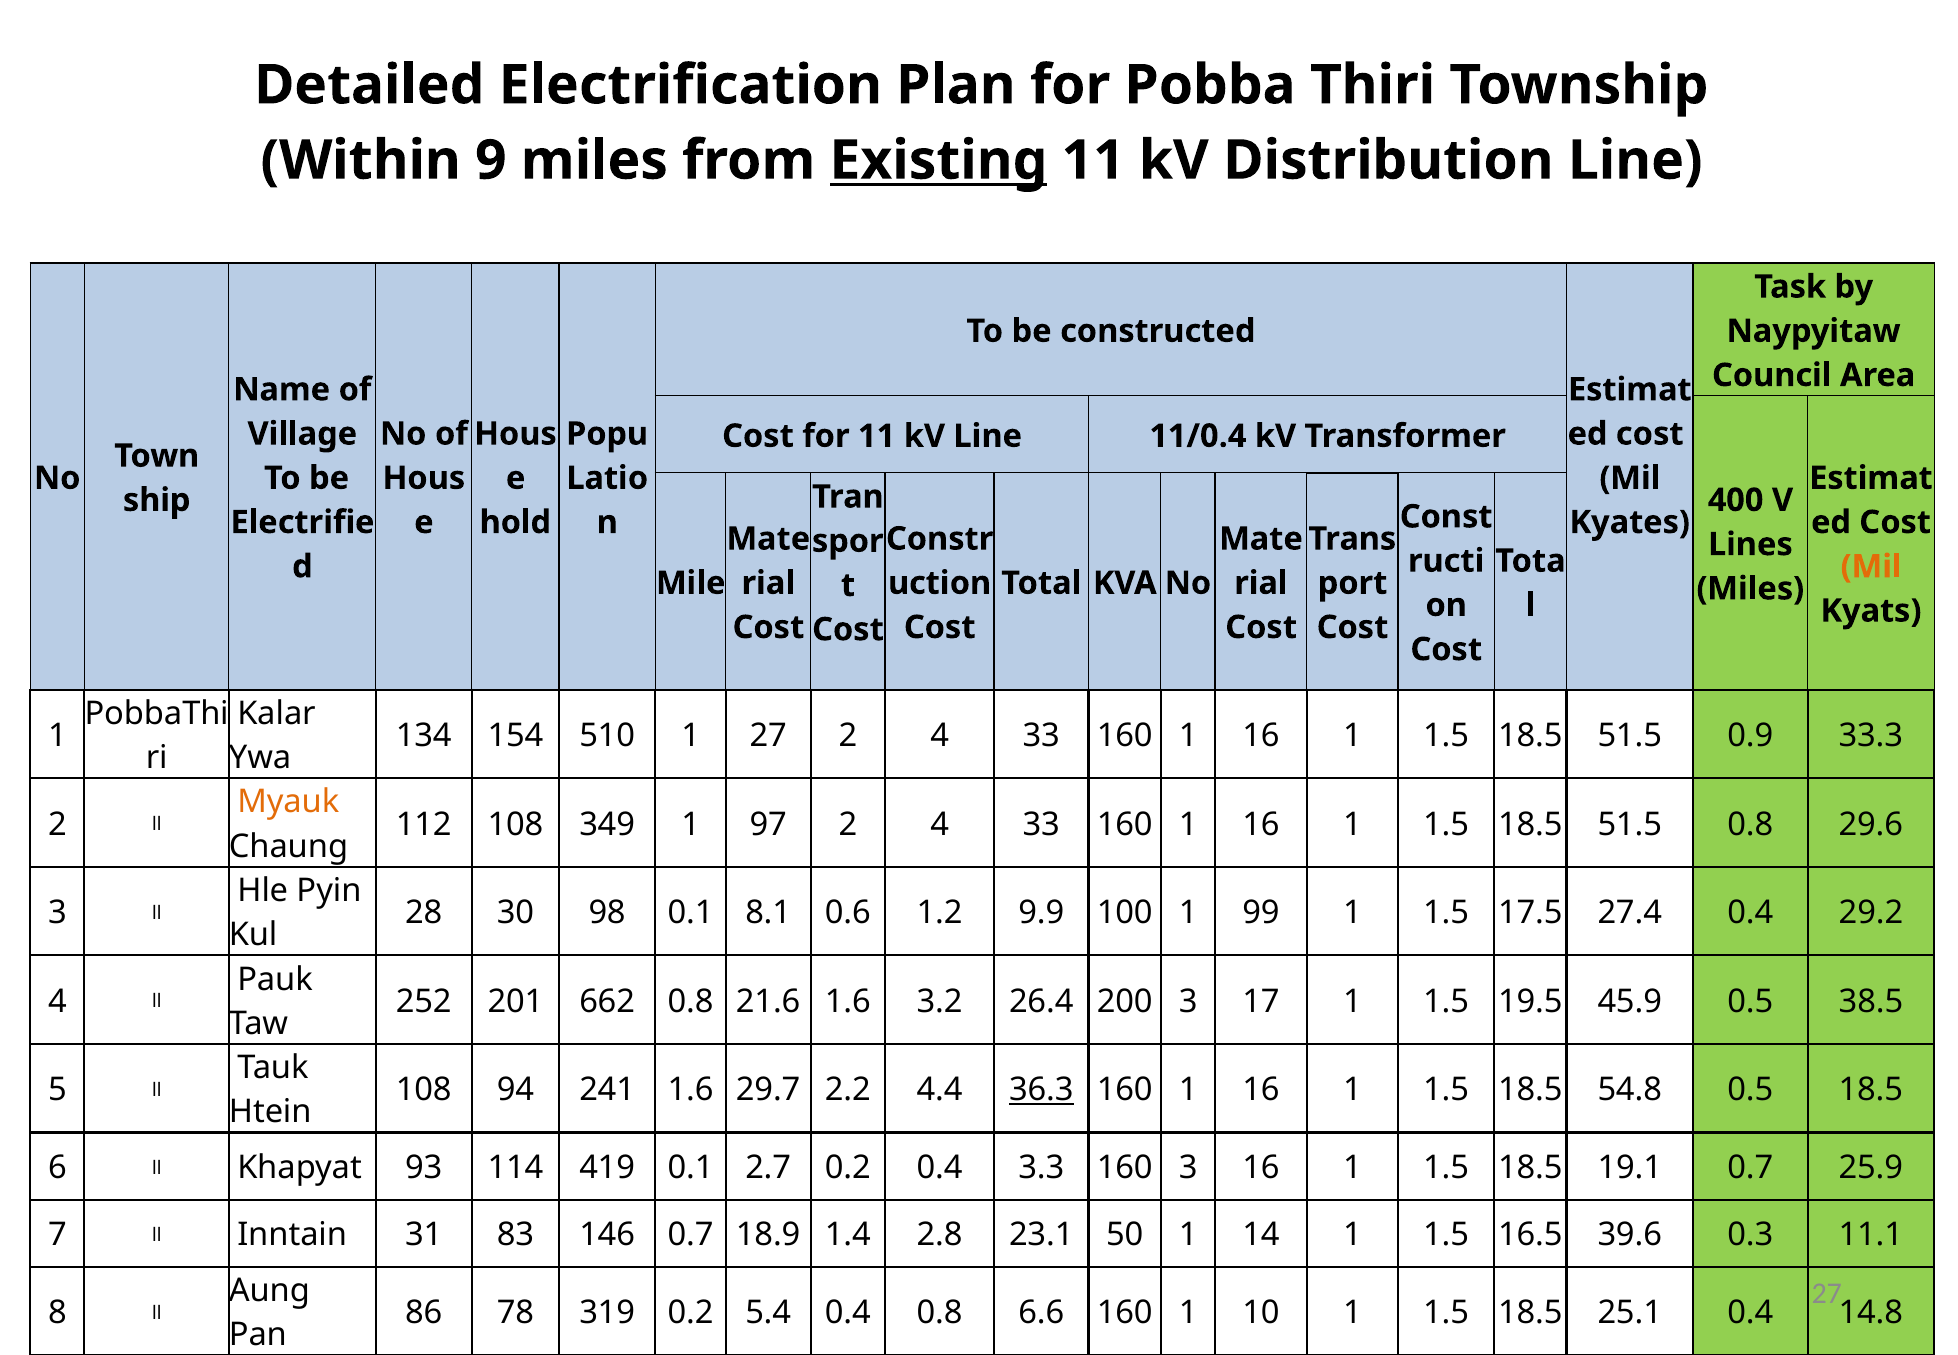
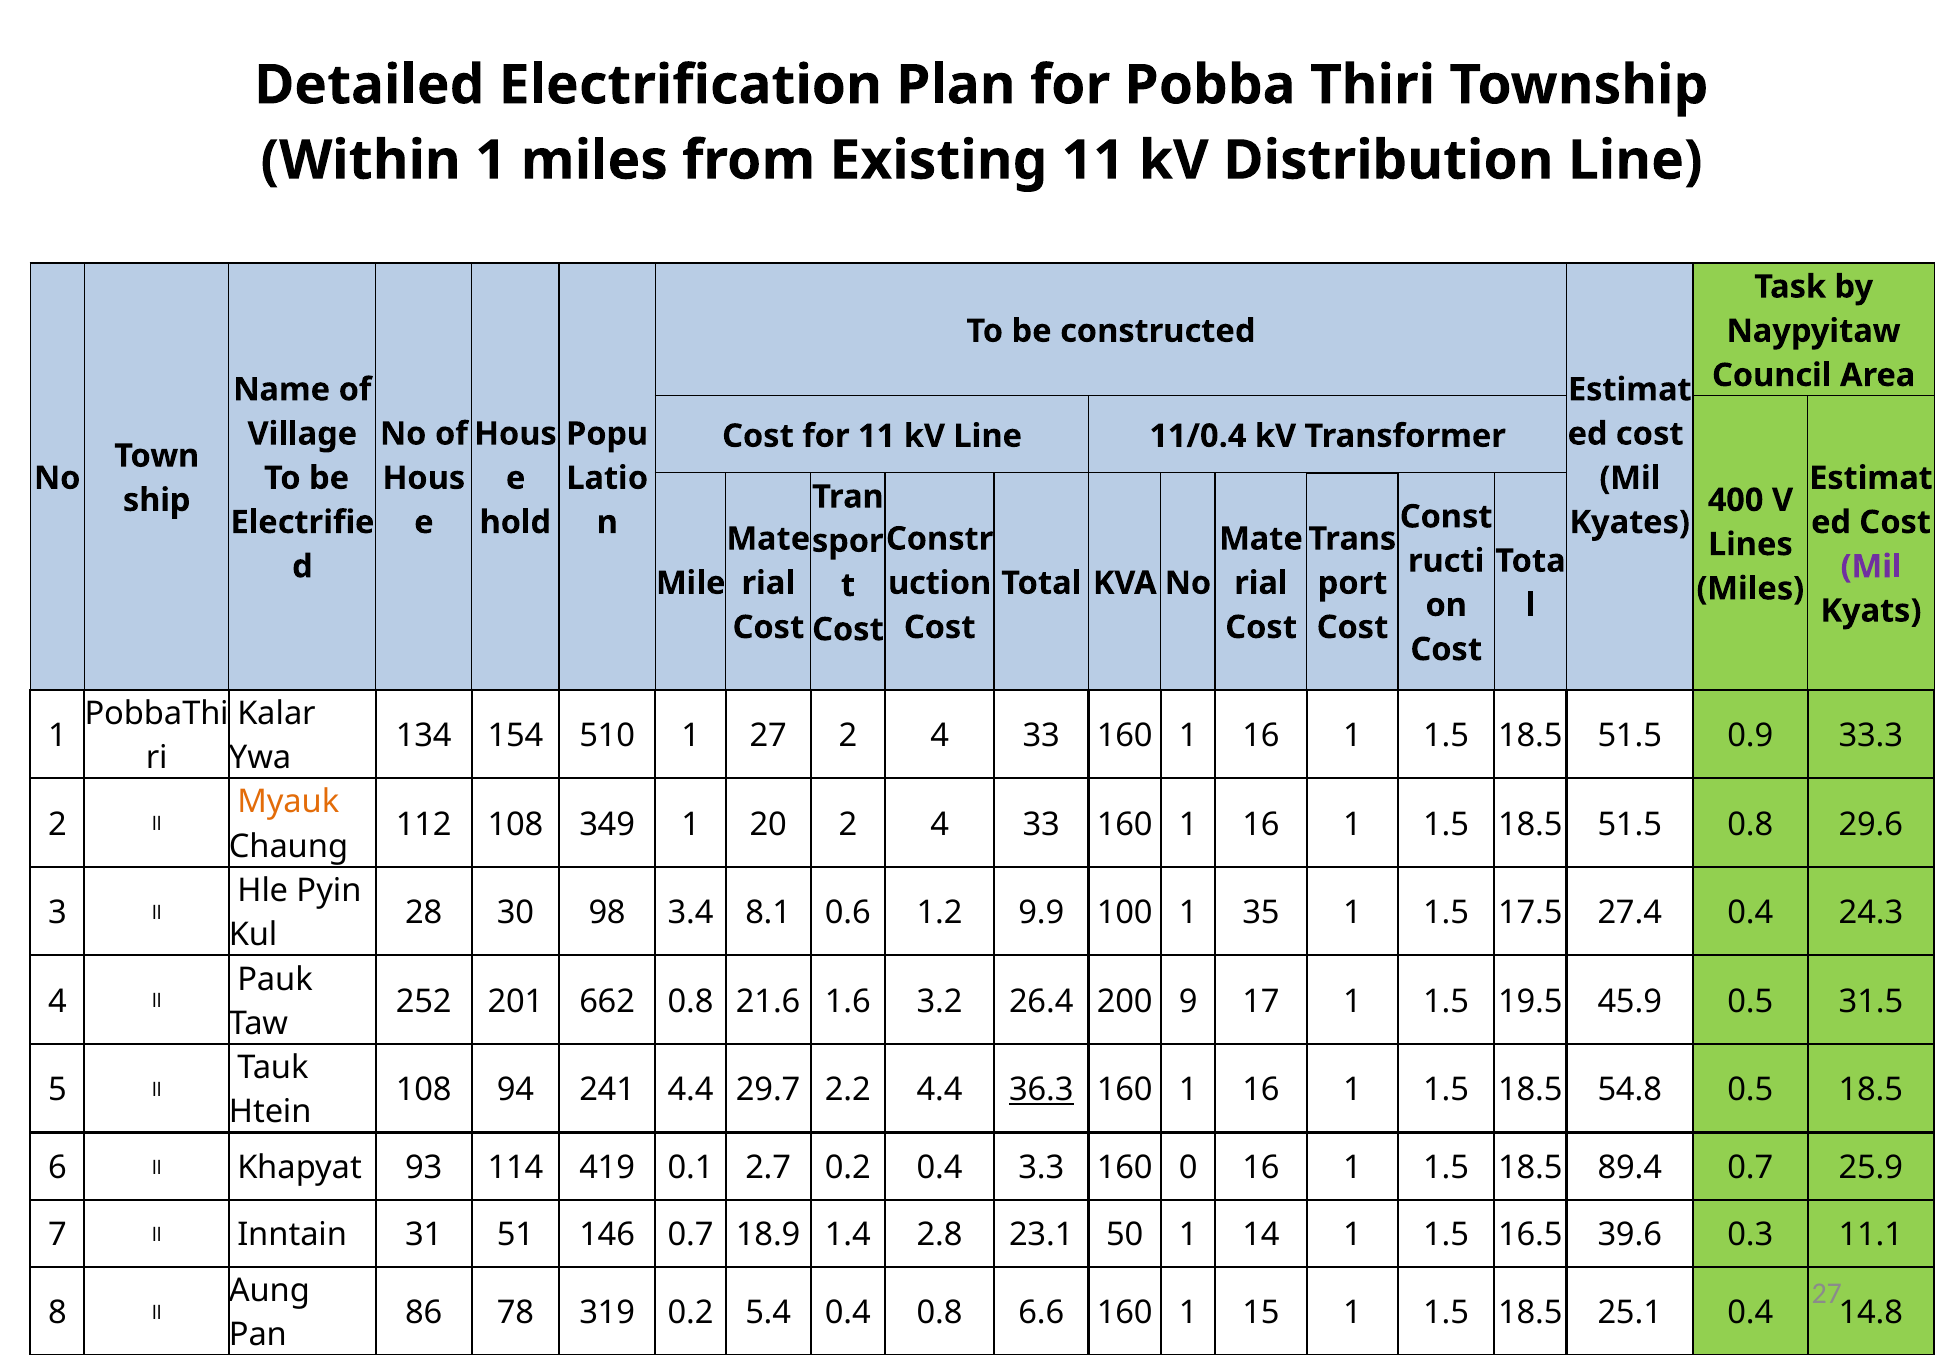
Within 9: 9 -> 1
Existing underline: present -> none
Mil at (1871, 567) colour: orange -> purple
97: 97 -> 20
98 0.1: 0.1 -> 3.4
99: 99 -> 35
29.2: 29.2 -> 24.3
200 3: 3 -> 9
38.5: 38.5 -> 31.5
241 1.6: 1.6 -> 4.4
160 3: 3 -> 0
19.1: 19.1 -> 89.4
83: 83 -> 51
10: 10 -> 15
